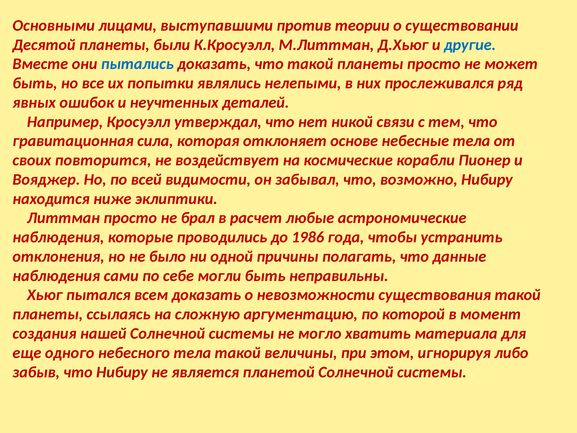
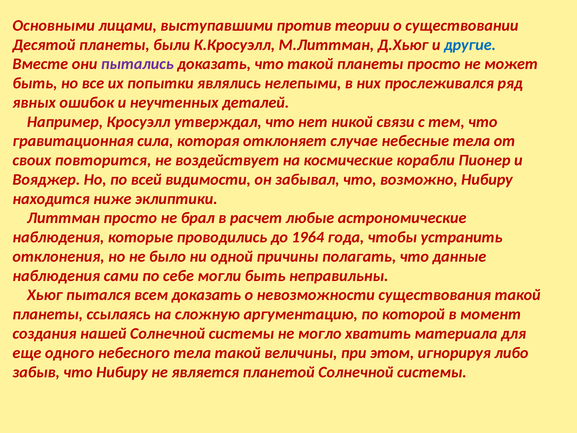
пытались colour: blue -> purple
основе: основе -> случае
1986: 1986 -> 1964
